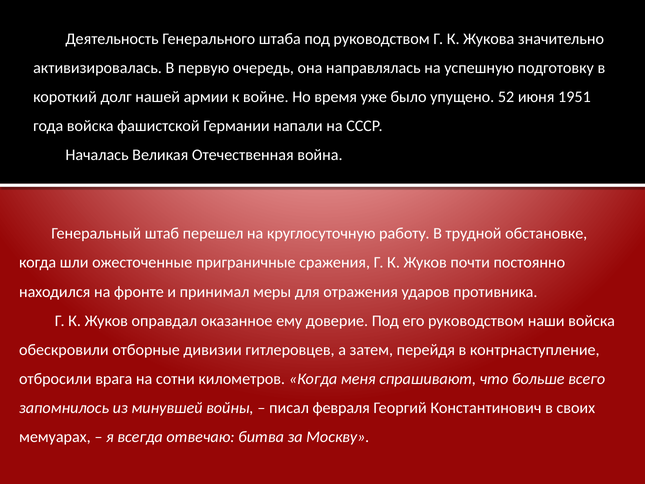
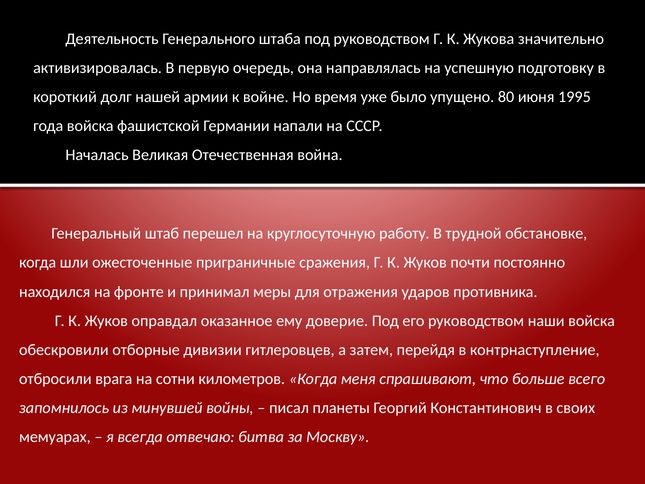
52: 52 -> 80
1951: 1951 -> 1995
февраля: февраля -> планеты
